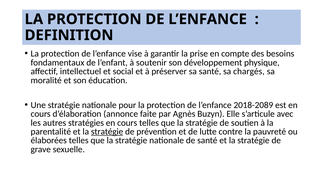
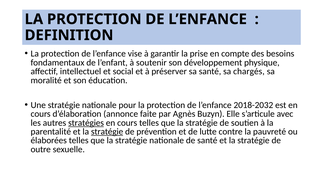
2018-2089: 2018-2089 -> 2018-2032
stratégies underline: none -> present
grave: grave -> outre
